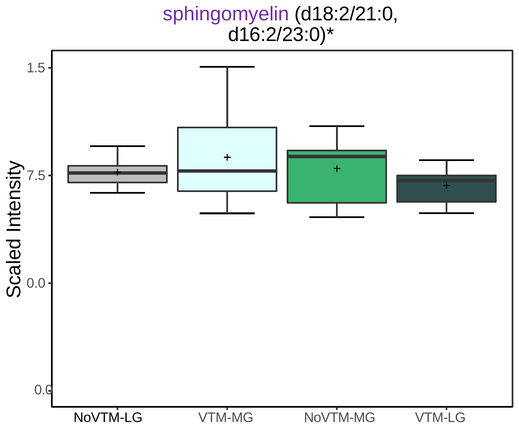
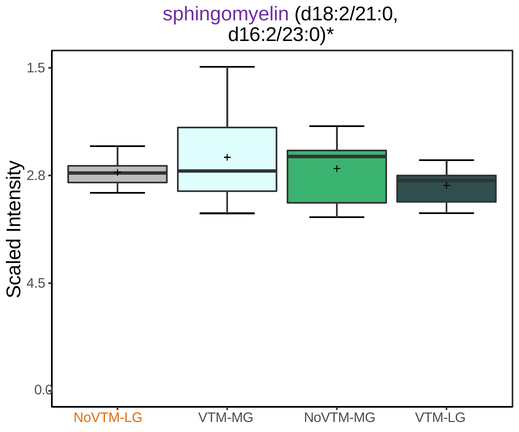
7.5: 7.5 -> 2.8
0.0 at (36, 284): 0.0 -> 4.5
NoVTM-LG colour: black -> orange
